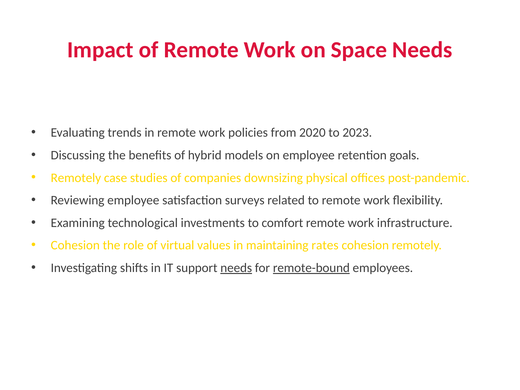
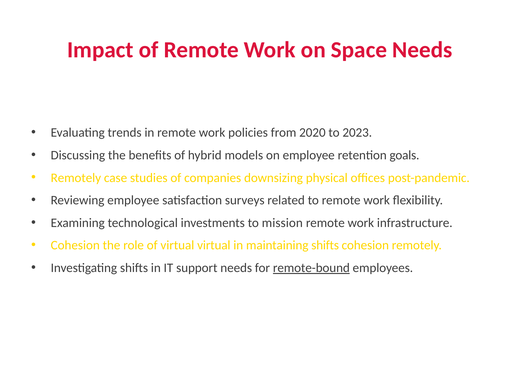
comfort: comfort -> mission
virtual values: values -> virtual
maintaining rates: rates -> shifts
needs at (236, 268) underline: present -> none
